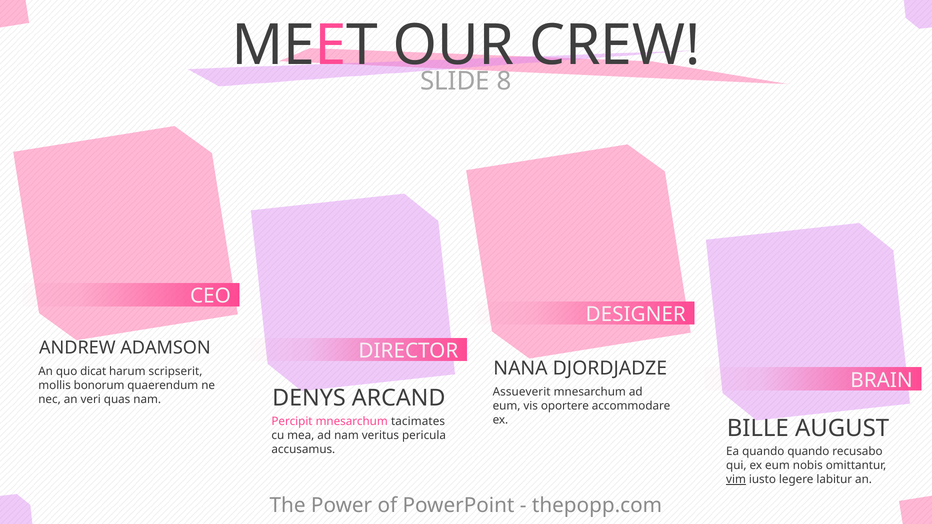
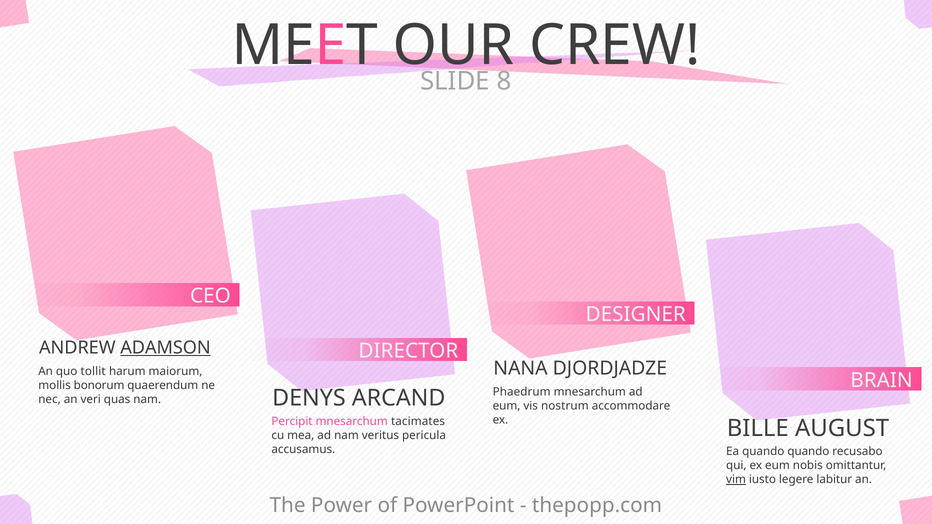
ADAMSON underline: none -> present
dicat: dicat -> tollit
scripserit: scripserit -> maiorum
Assueverit: Assueverit -> Phaedrum
oportere: oportere -> nostrum
